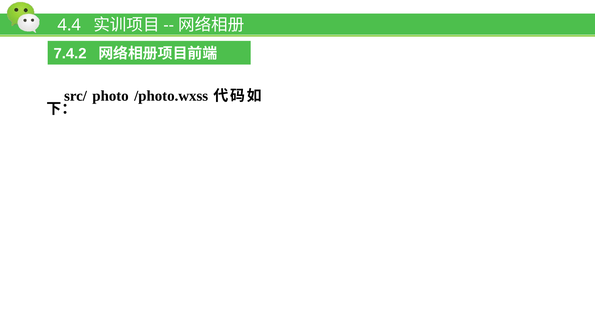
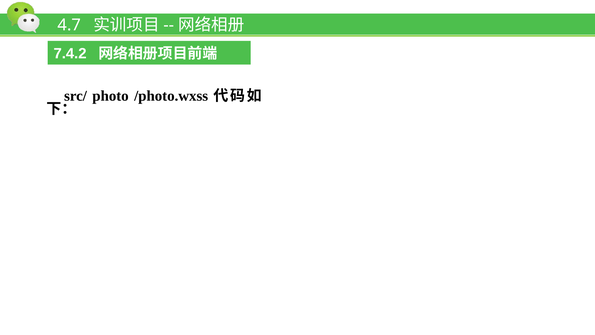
4.4: 4.4 -> 4.7
